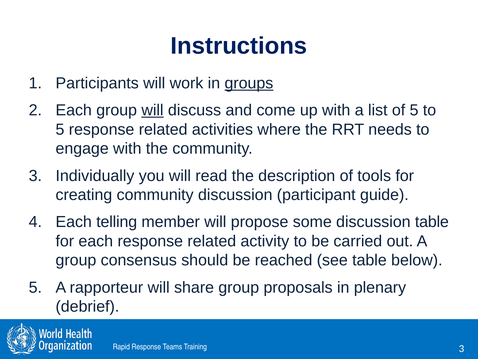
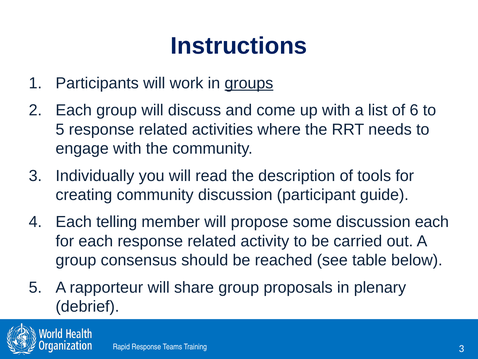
will at (152, 110) underline: present -> none
of 5: 5 -> 6
discussion table: table -> each
